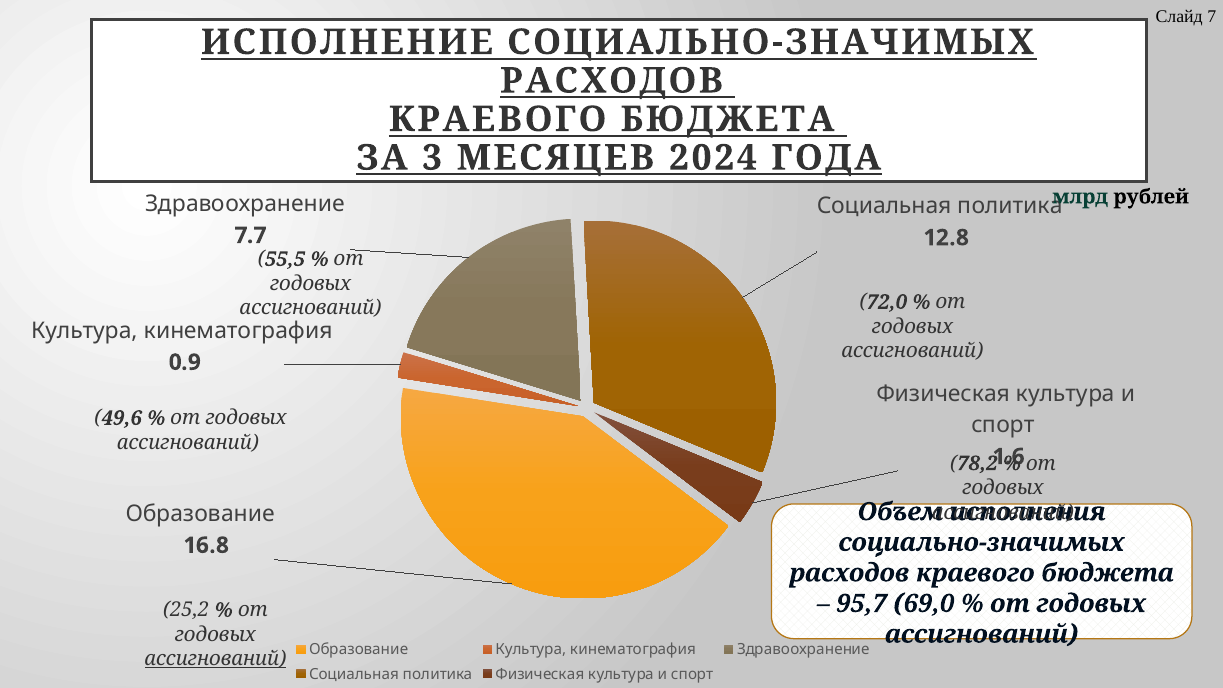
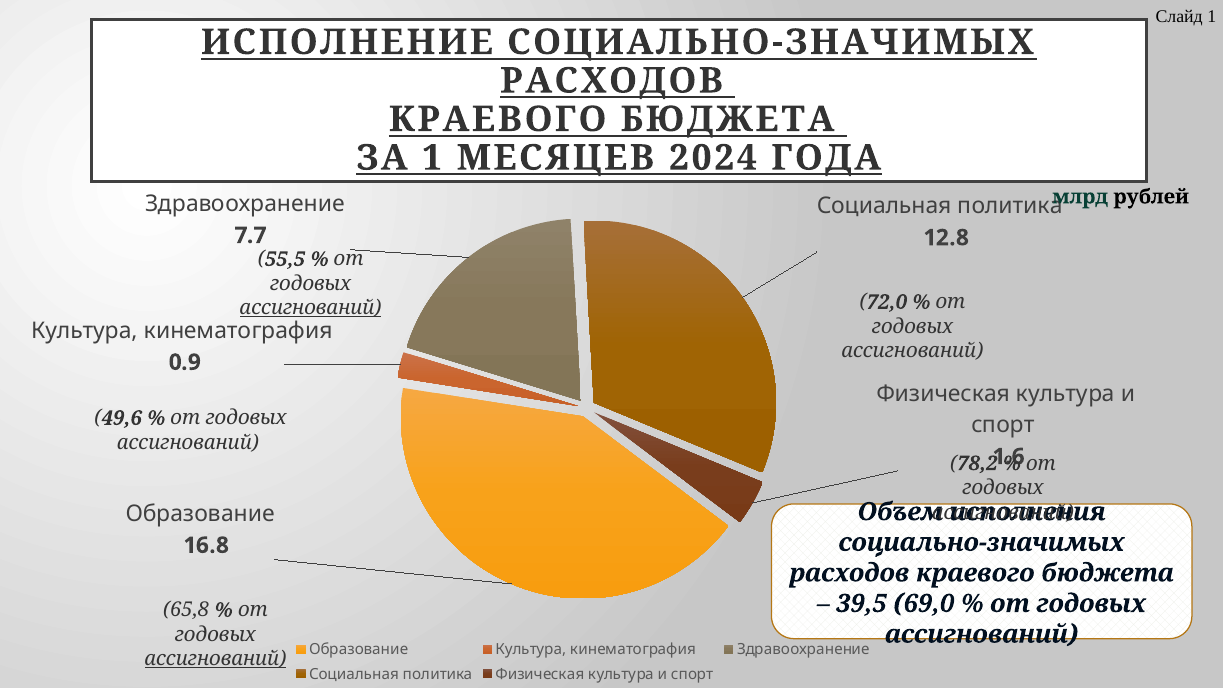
Слайд 7: 7 -> 1
ЗА 3: 3 -> 1
ассигнований at (311, 308) underline: none -> present
95,7: 95,7 -> 39,5
25,2: 25,2 -> 65,8
